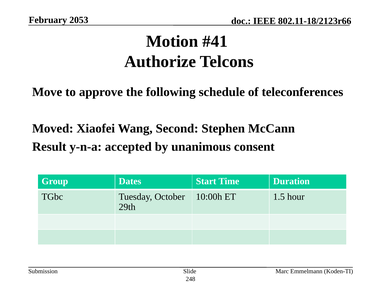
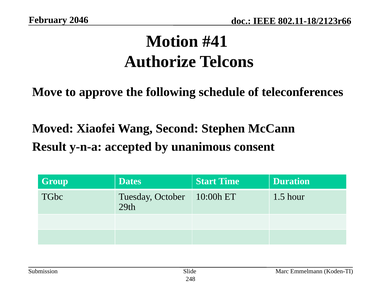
2053: 2053 -> 2046
